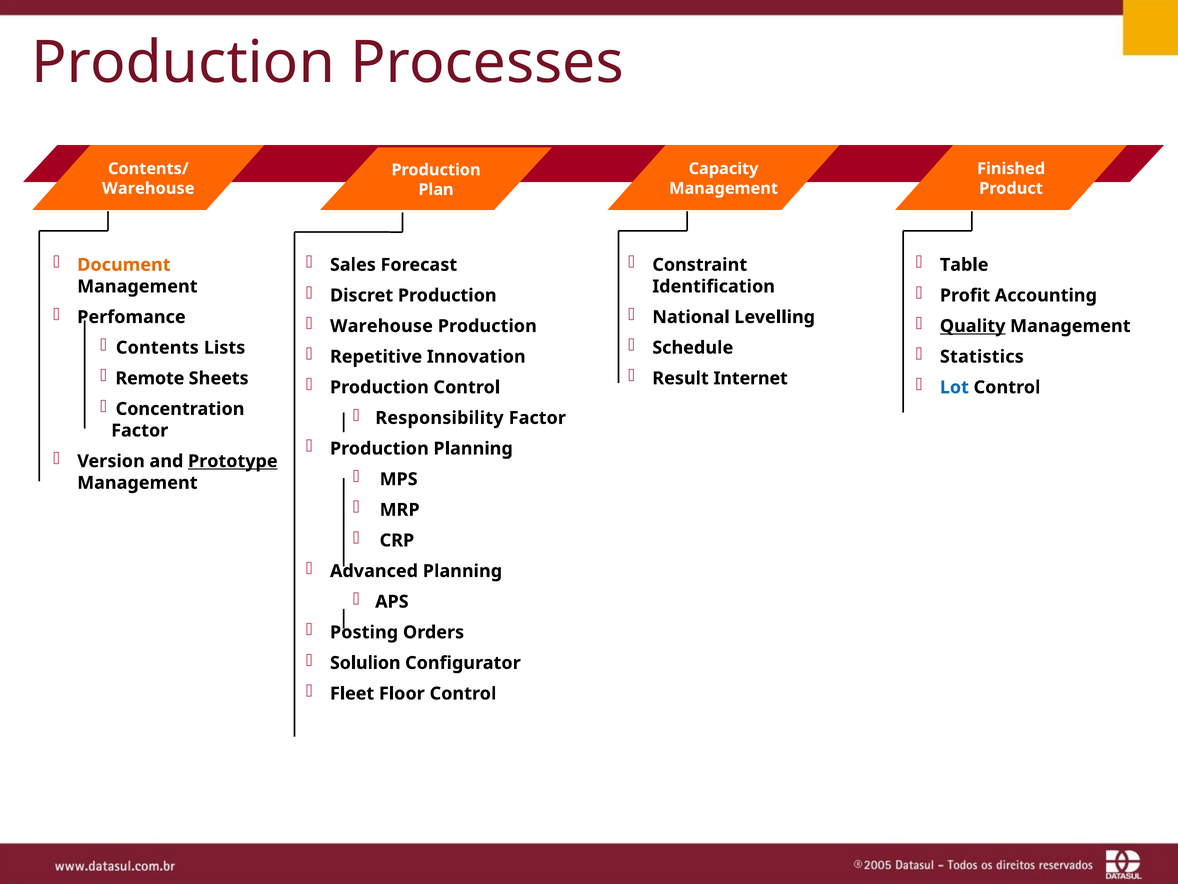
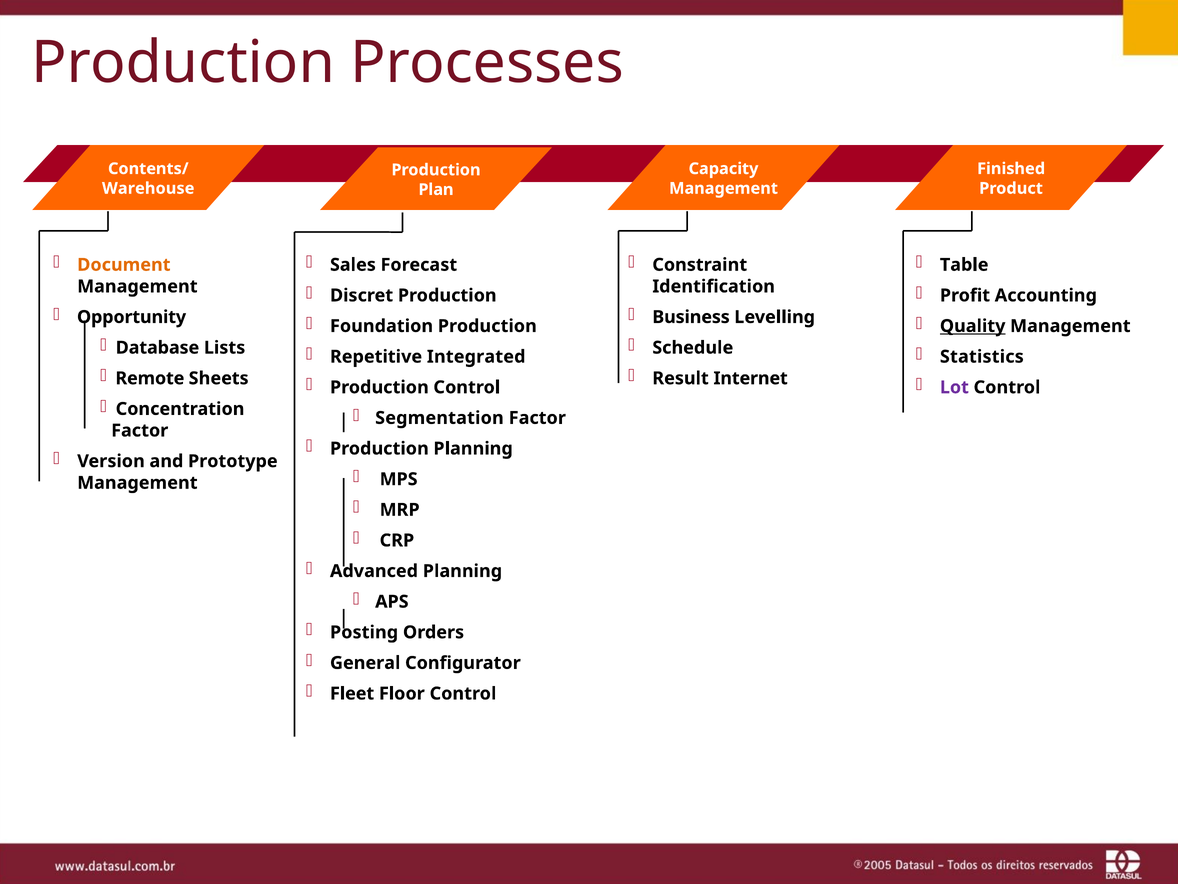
Perfomance: Perfomance -> Opportunity
National: National -> Business
Warehouse at (381, 326): Warehouse -> Foundation
Contents: Contents -> Database
Innovation: Innovation -> Integrated
Lot colour: blue -> purple
Responsibility: Responsibility -> Segmentation
Prototype underline: present -> none
Solulion: Solulion -> General
